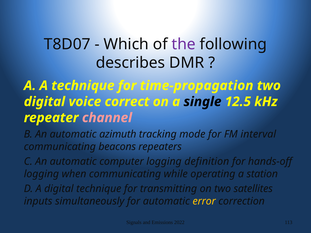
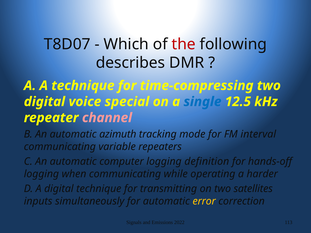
the colour: purple -> red
time-propagation: time-propagation -> time-compressing
correct: correct -> special
single colour: black -> blue
beacons: beacons -> variable
station: station -> harder
